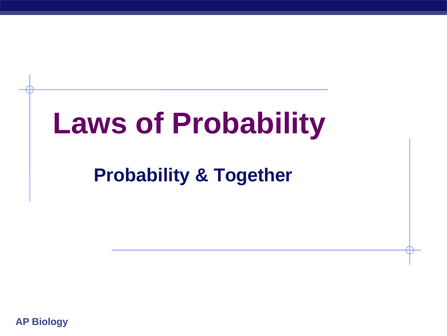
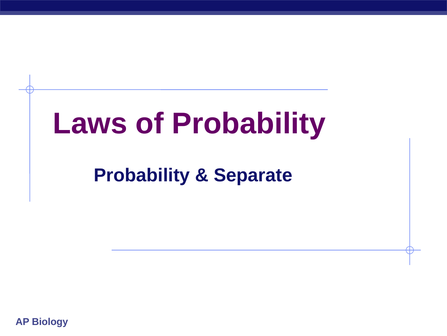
Together: Together -> Separate
